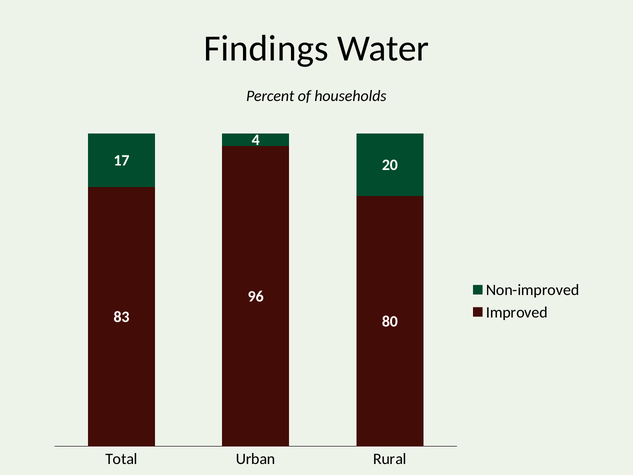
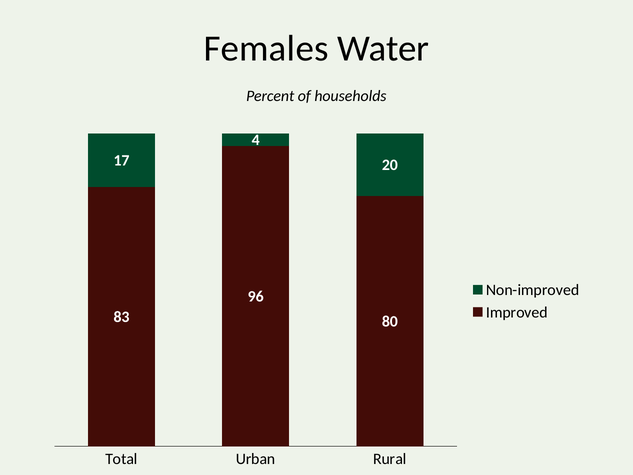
Findings: Findings -> Females
